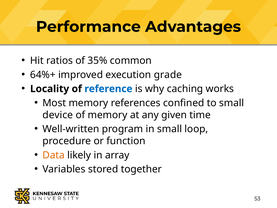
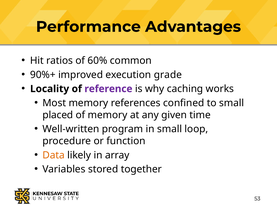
35%: 35% -> 60%
64%+: 64%+ -> 90%+
reference colour: blue -> purple
device: device -> placed
